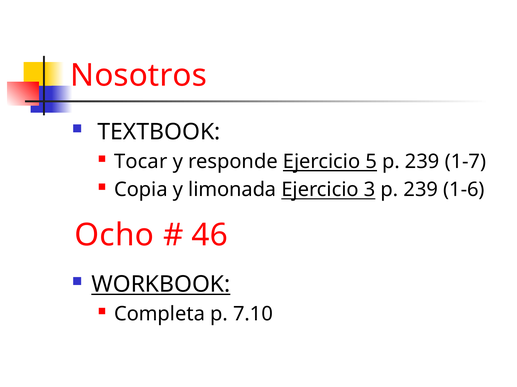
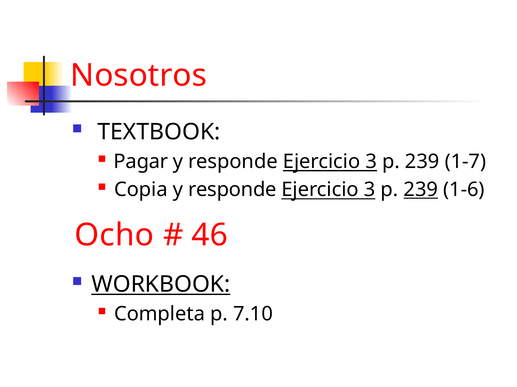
Tocar: Tocar -> Pagar
5 at (371, 162): 5 -> 3
Copia y limonada: limonada -> responde
239 at (421, 190) underline: none -> present
